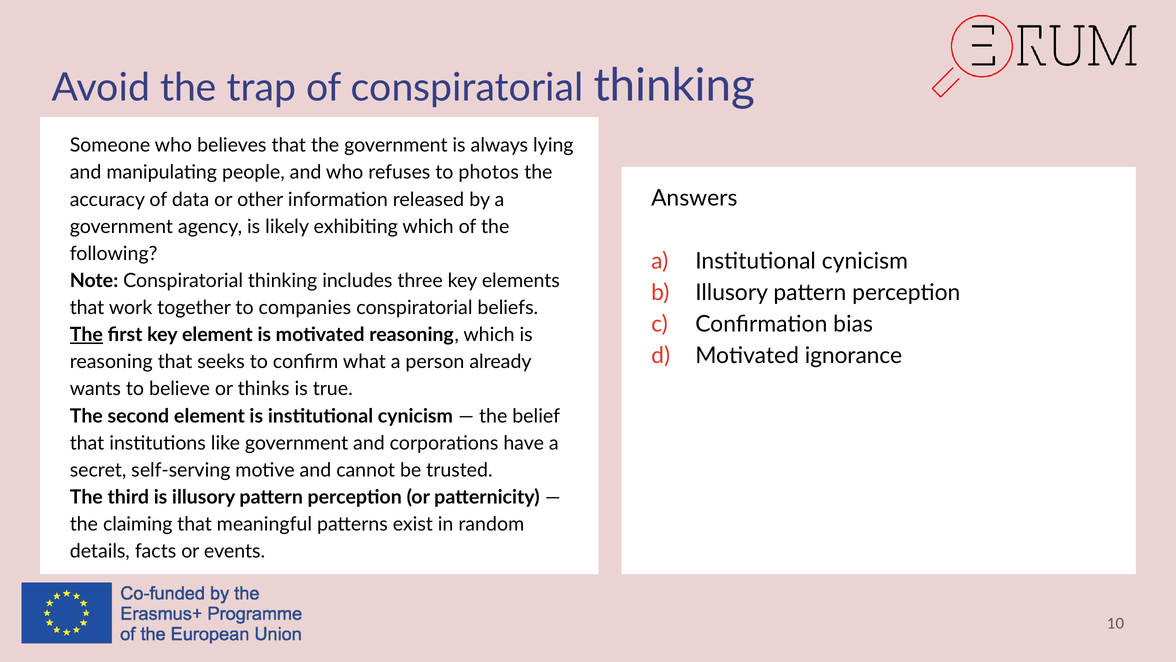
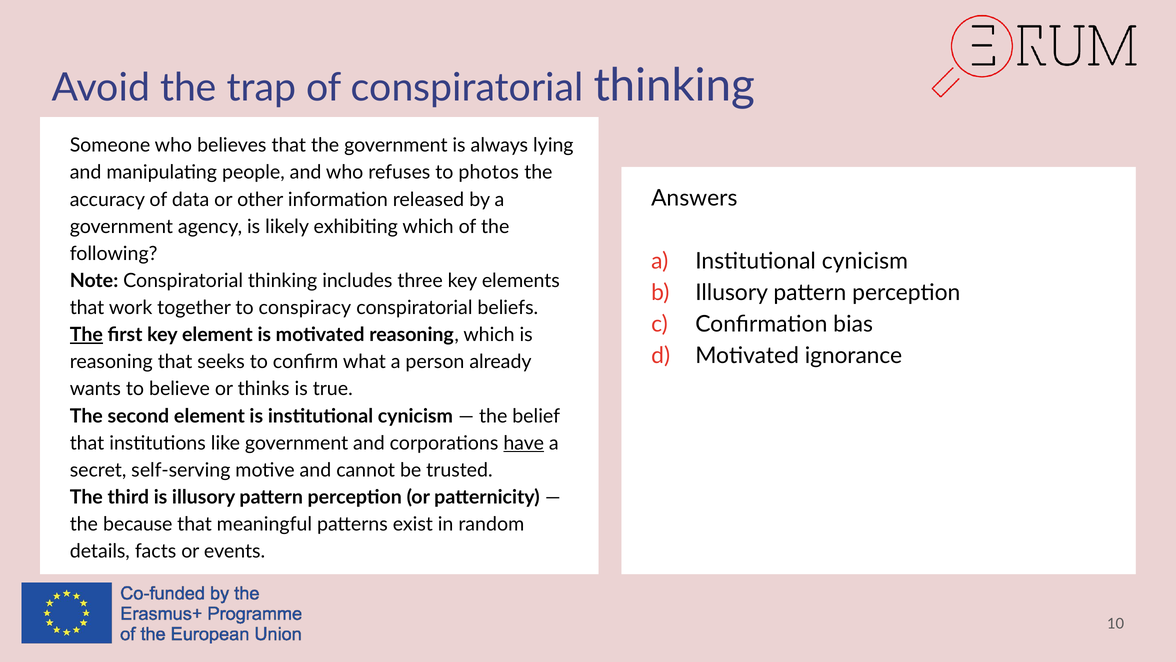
companies: companies -> conspiracy
have underline: none -> present
claiming: claiming -> because
